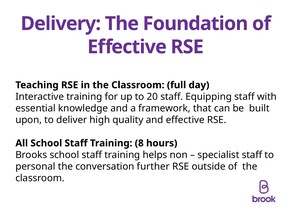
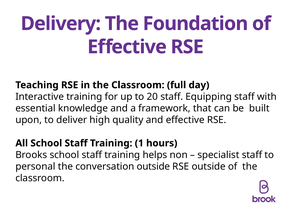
8: 8 -> 1
conversation further: further -> outside
